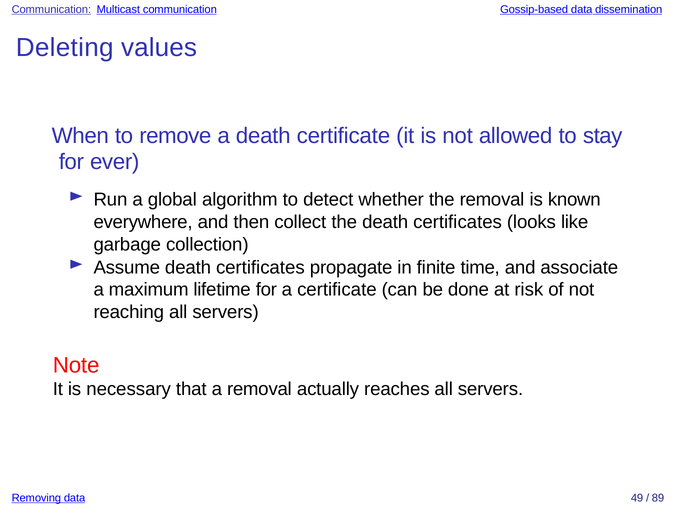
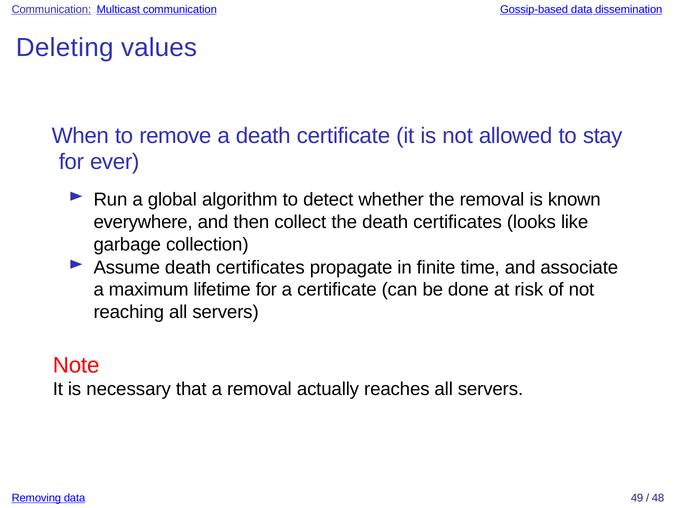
89: 89 -> 48
